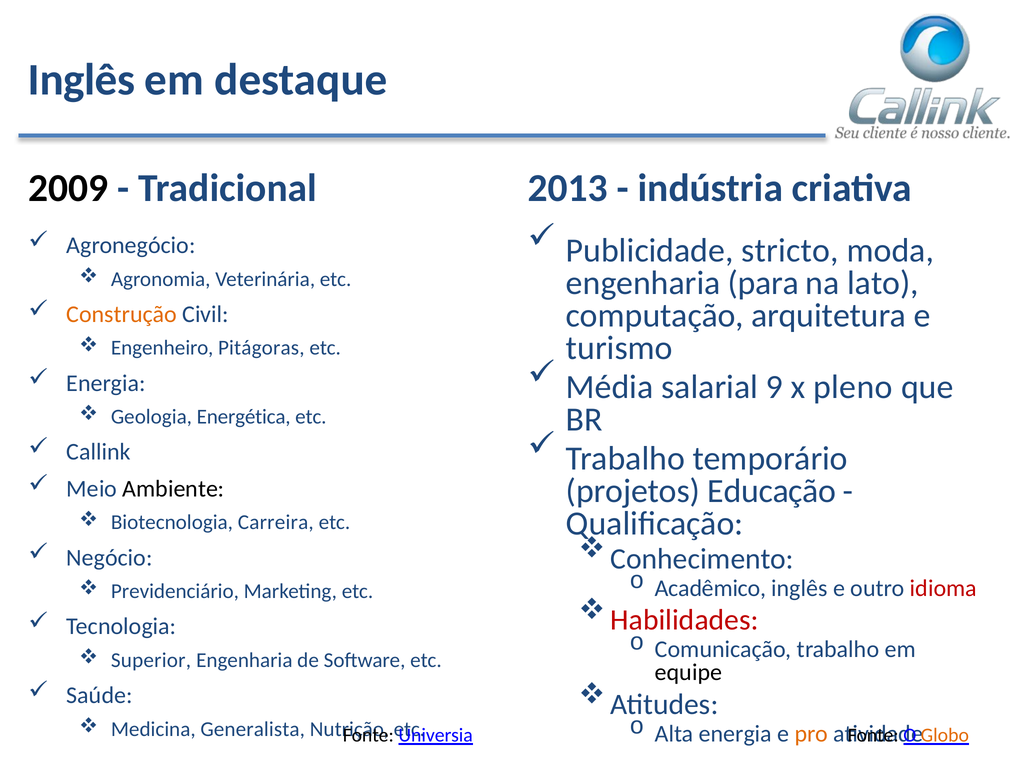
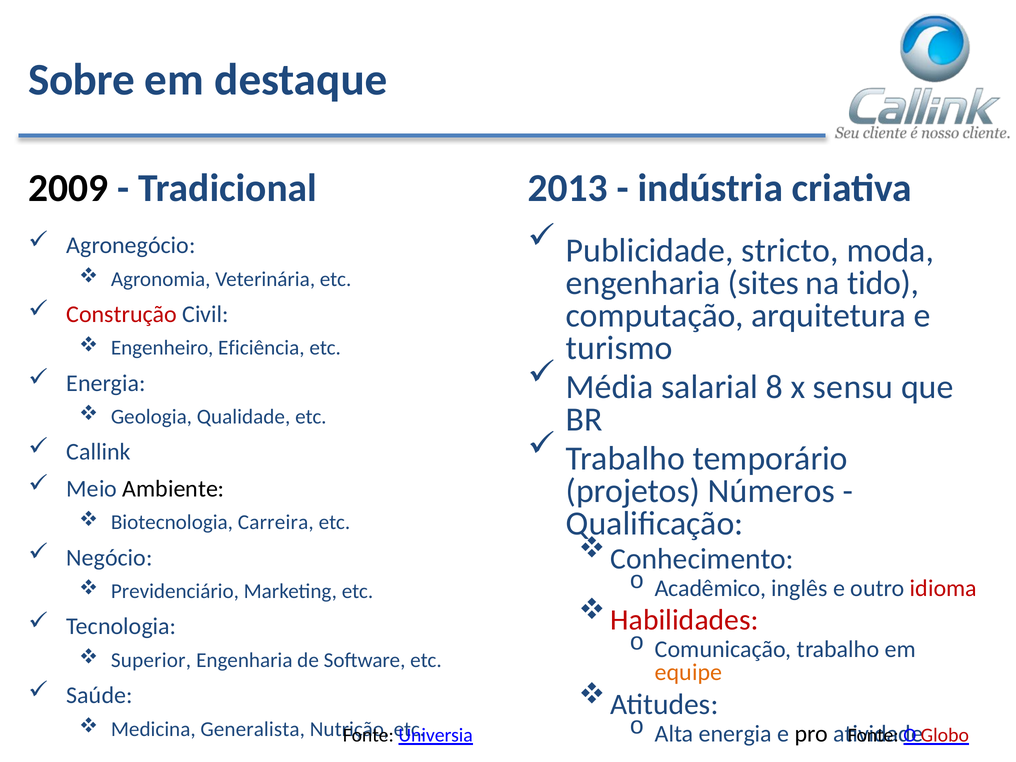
Inglês at (82, 80): Inglês -> Sobre
para: para -> sites
lato: lato -> tido
Construção colour: orange -> red
Pitágoras: Pitágoras -> Eficiência
9: 9 -> 8
pleno: pleno -> sensu
Energética: Energética -> Qualidade
Educação: Educação -> Números
equipe colour: black -> orange
pro colour: orange -> black
Globo colour: orange -> red
